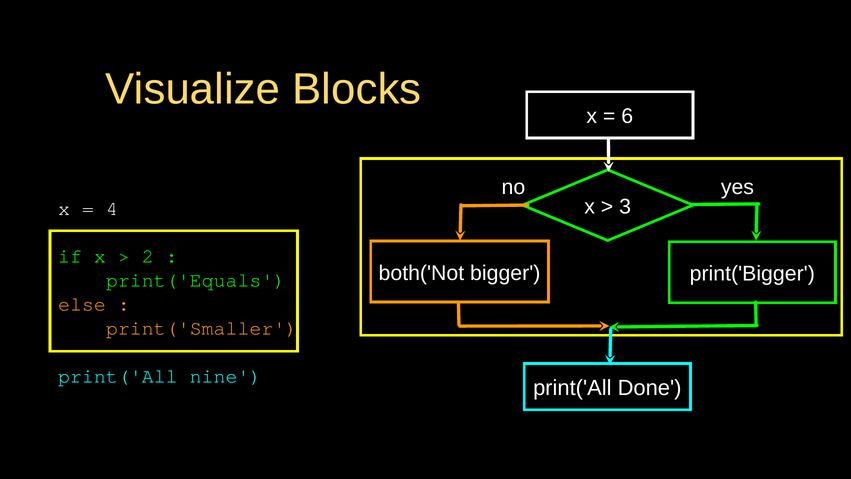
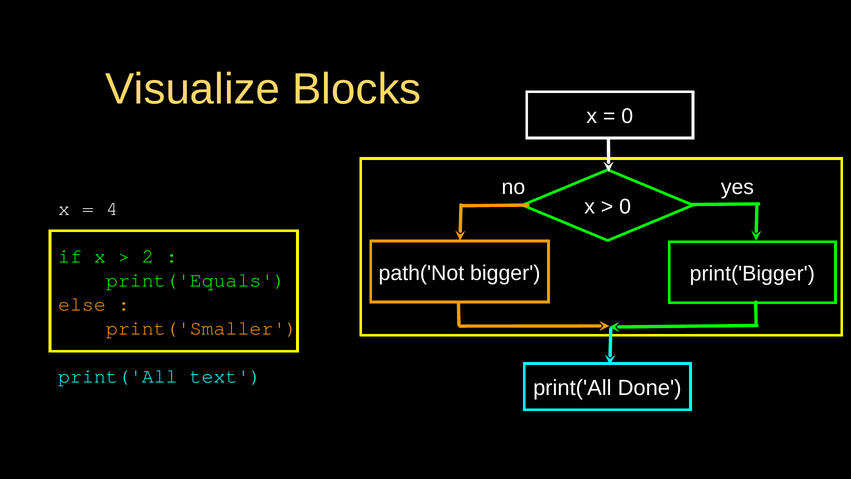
6 at (627, 116): 6 -> 0
3 at (625, 206): 3 -> 0
both('Not: both('Not -> path('Not
nine: nine -> text
